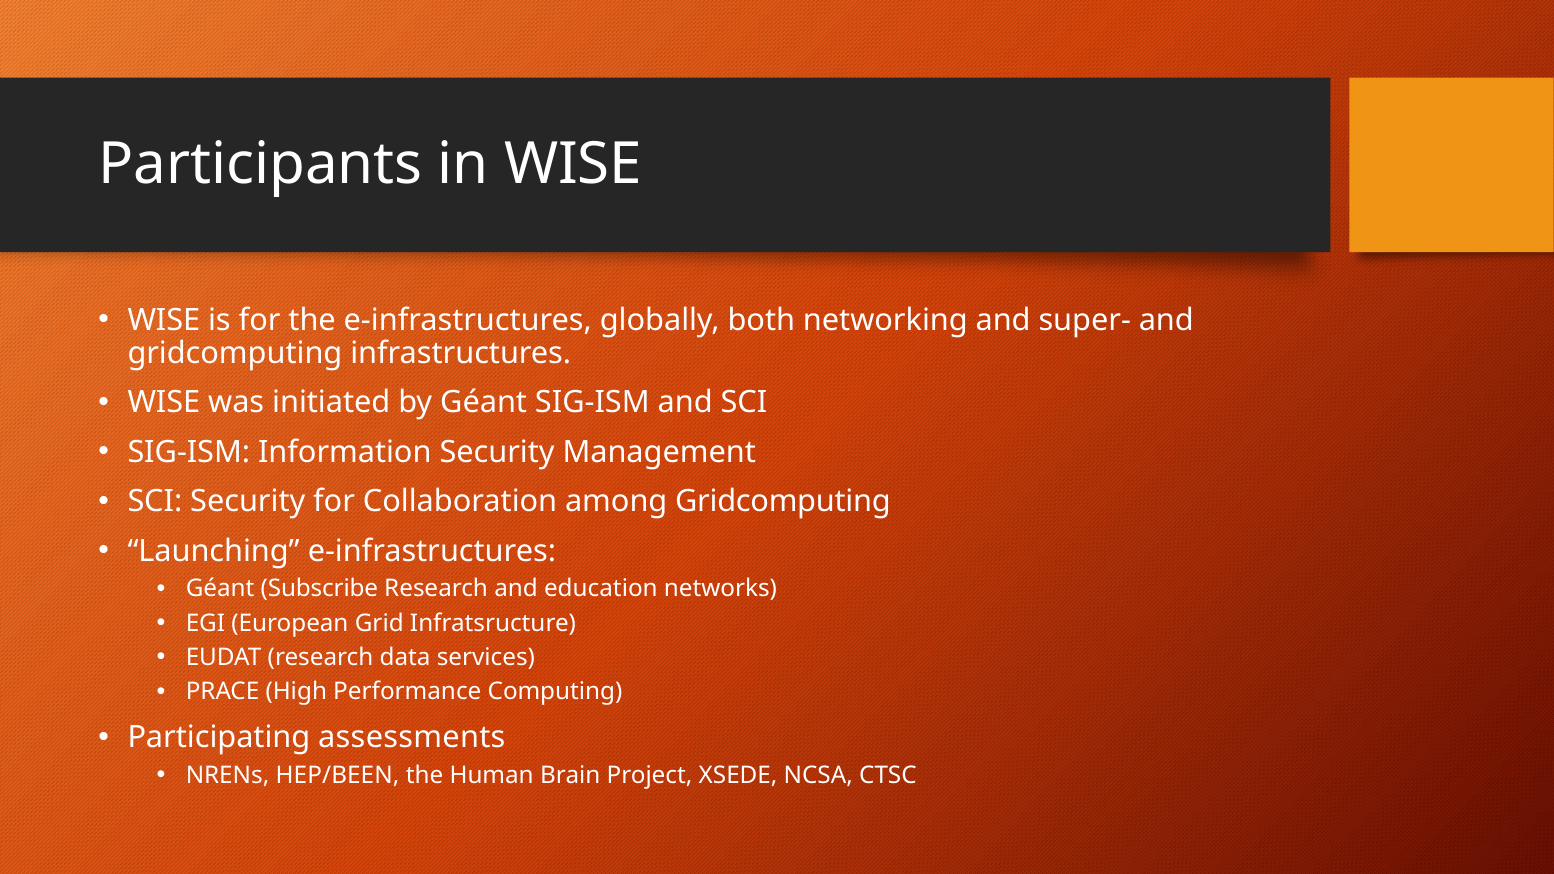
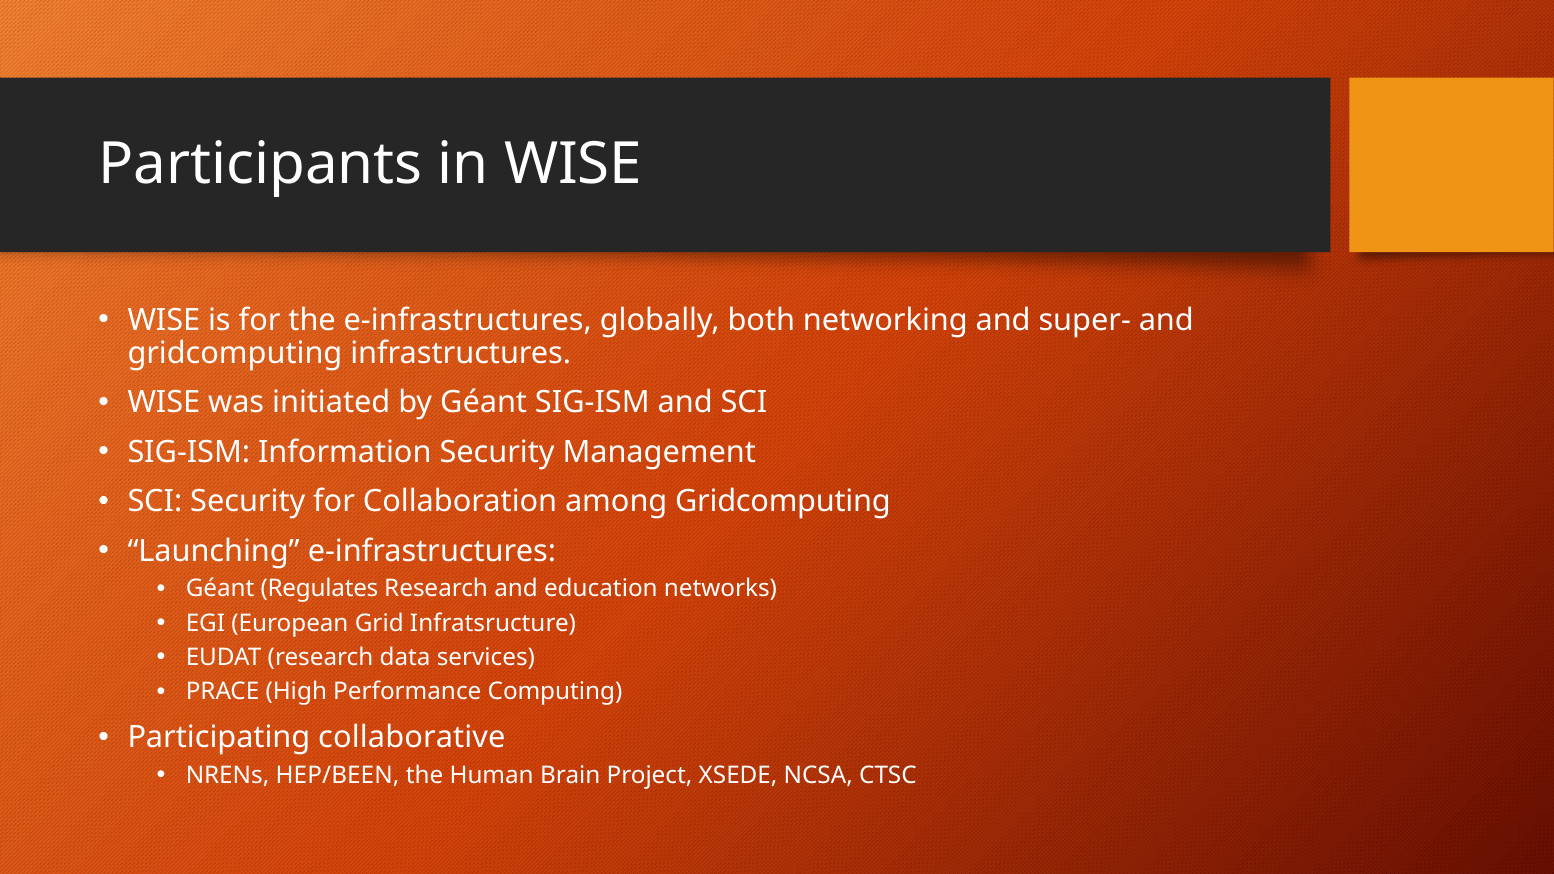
Subscribe: Subscribe -> Regulates
assessments: assessments -> collaborative
